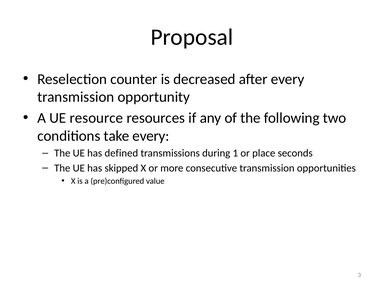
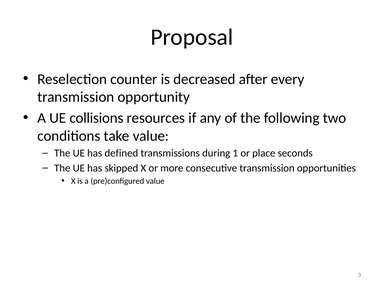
resource: resource -> collisions
take every: every -> value
